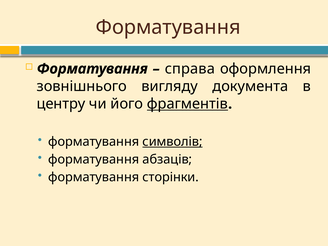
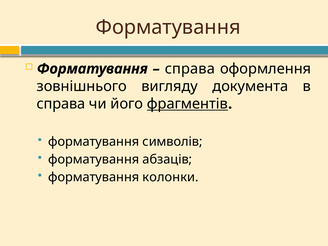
центру at (61, 104): центру -> справа
символів underline: present -> none
сторінки: сторінки -> колонки
